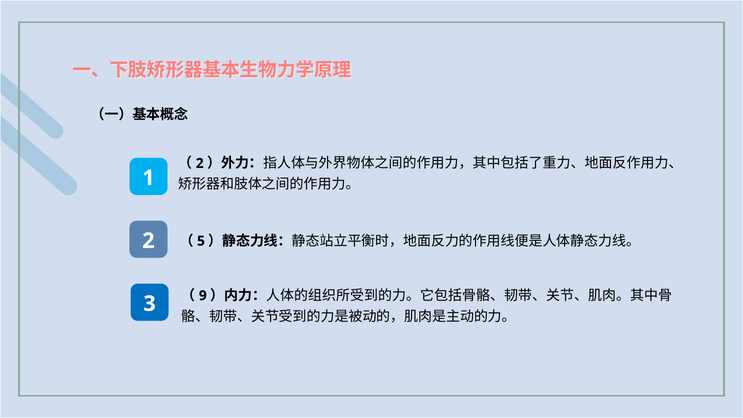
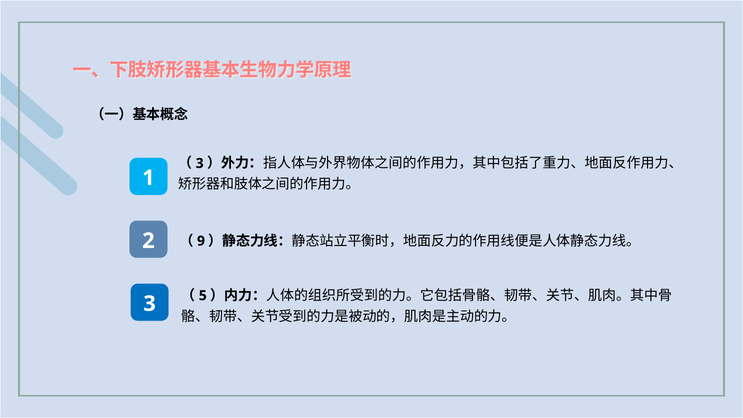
2 at (200, 163): 2 -> 3
5: 5 -> 9
9: 9 -> 5
